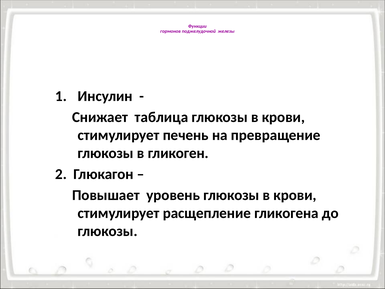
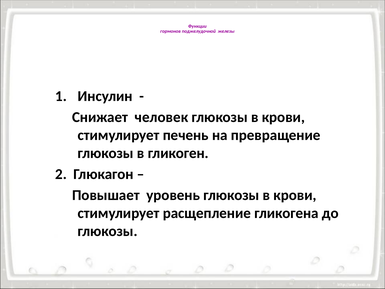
таблица: таблица -> человек
